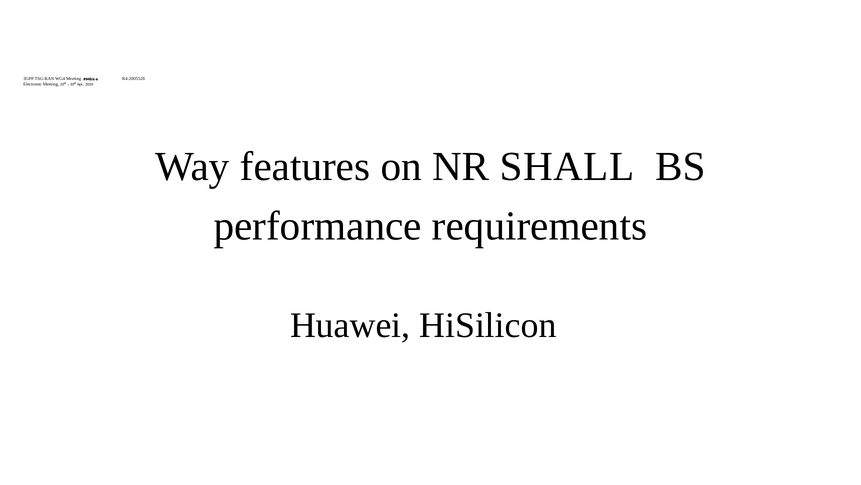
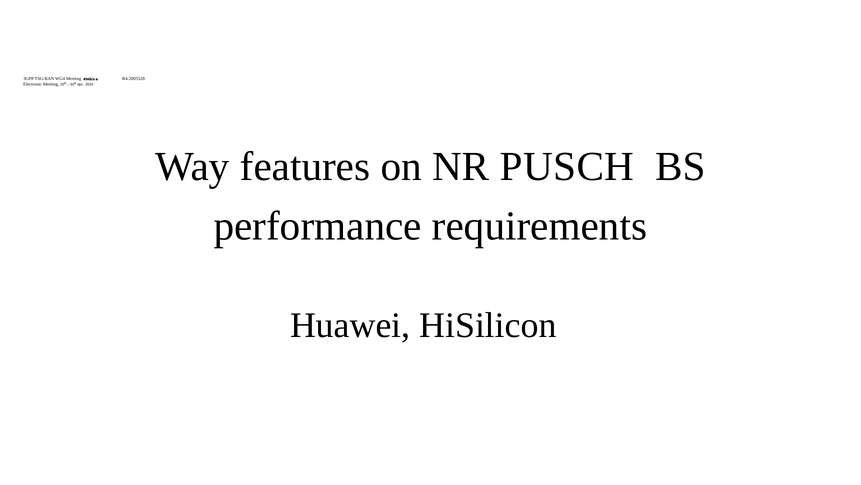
SHALL: SHALL -> PUSCH
